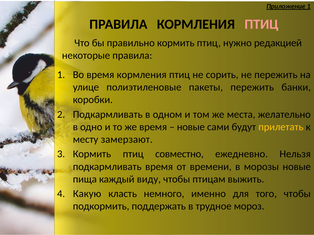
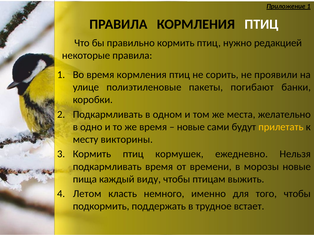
ПТИЦ at (261, 24) colour: pink -> white
не пережить: пережить -> проявили
пакеты пережить: пережить -> погибают
замерзают: замерзают -> викторины
совместно: совместно -> кормушек
Какую: Какую -> Летом
мороз: мороз -> встает
